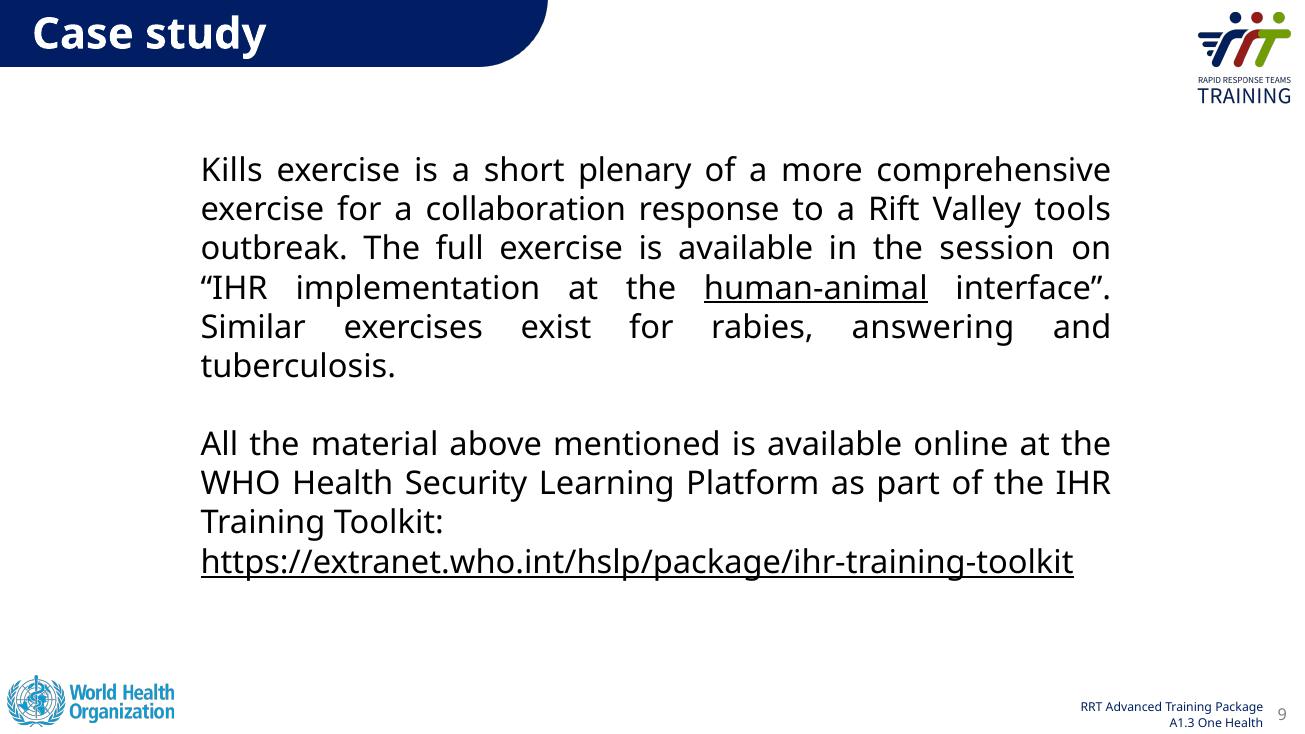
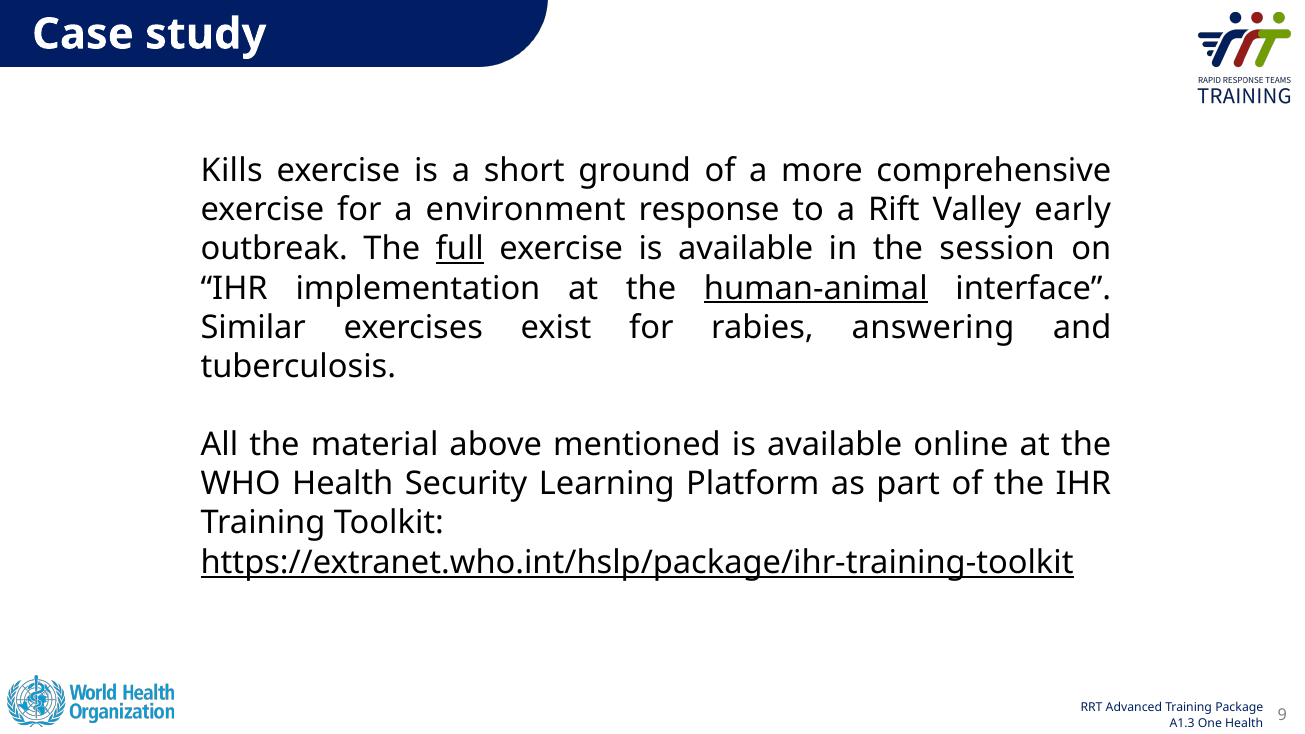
plenary: plenary -> ground
collaboration: collaboration -> environment
tools: tools -> early
full underline: none -> present
